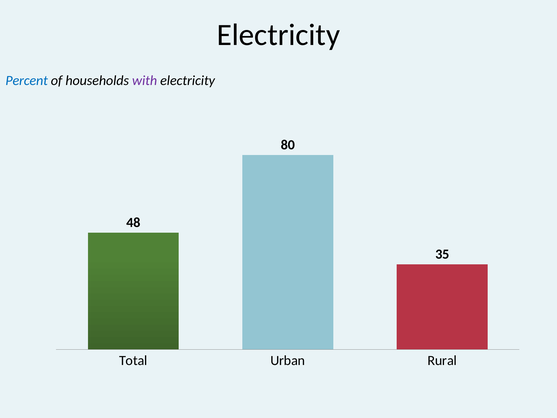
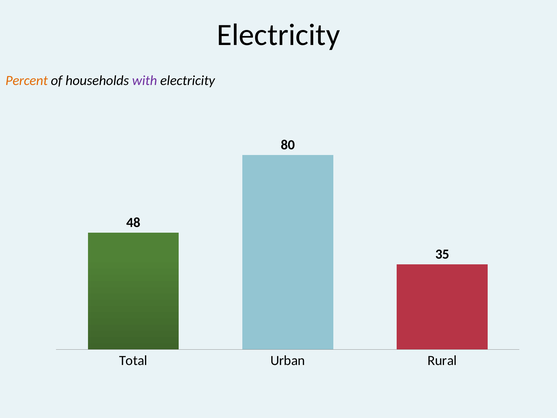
Percent colour: blue -> orange
